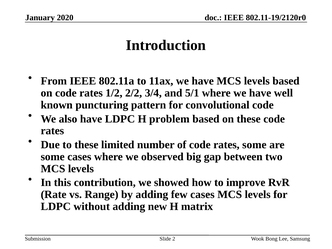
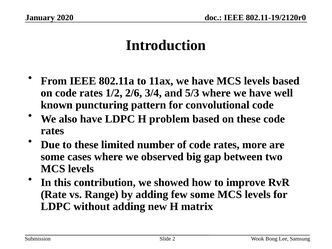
2/2: 2/2 -> 2/6
5/1: 5/1 -> 5/3
rates some: some -> more
few cases: cases -> some
